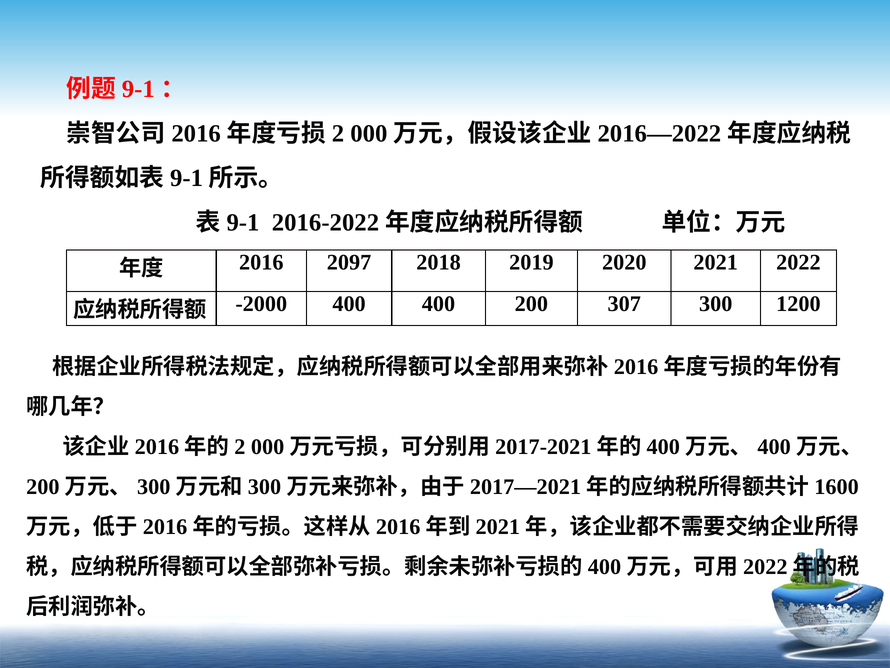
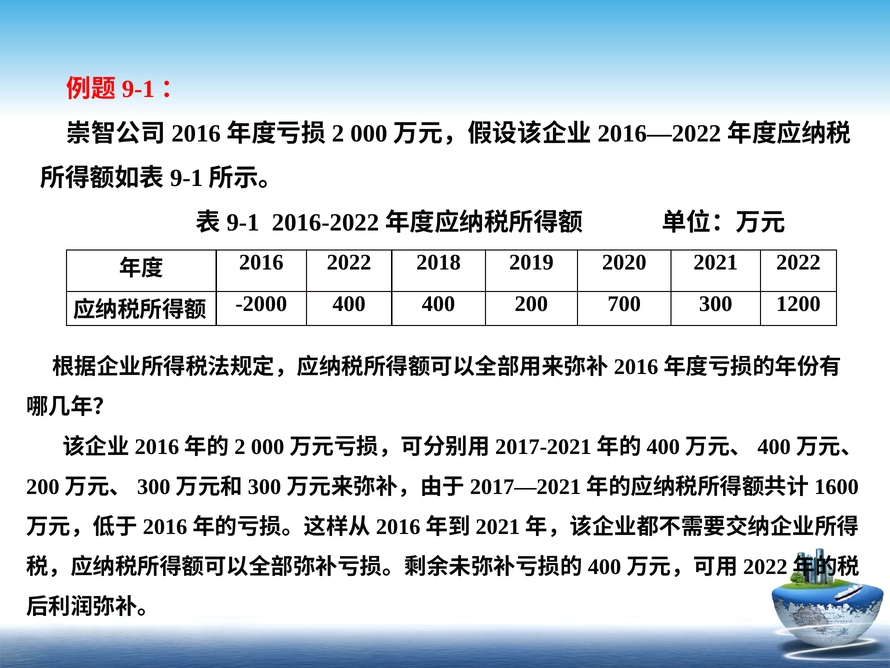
2016 2097: 2097 -> 2022
307: 307 -> 700
